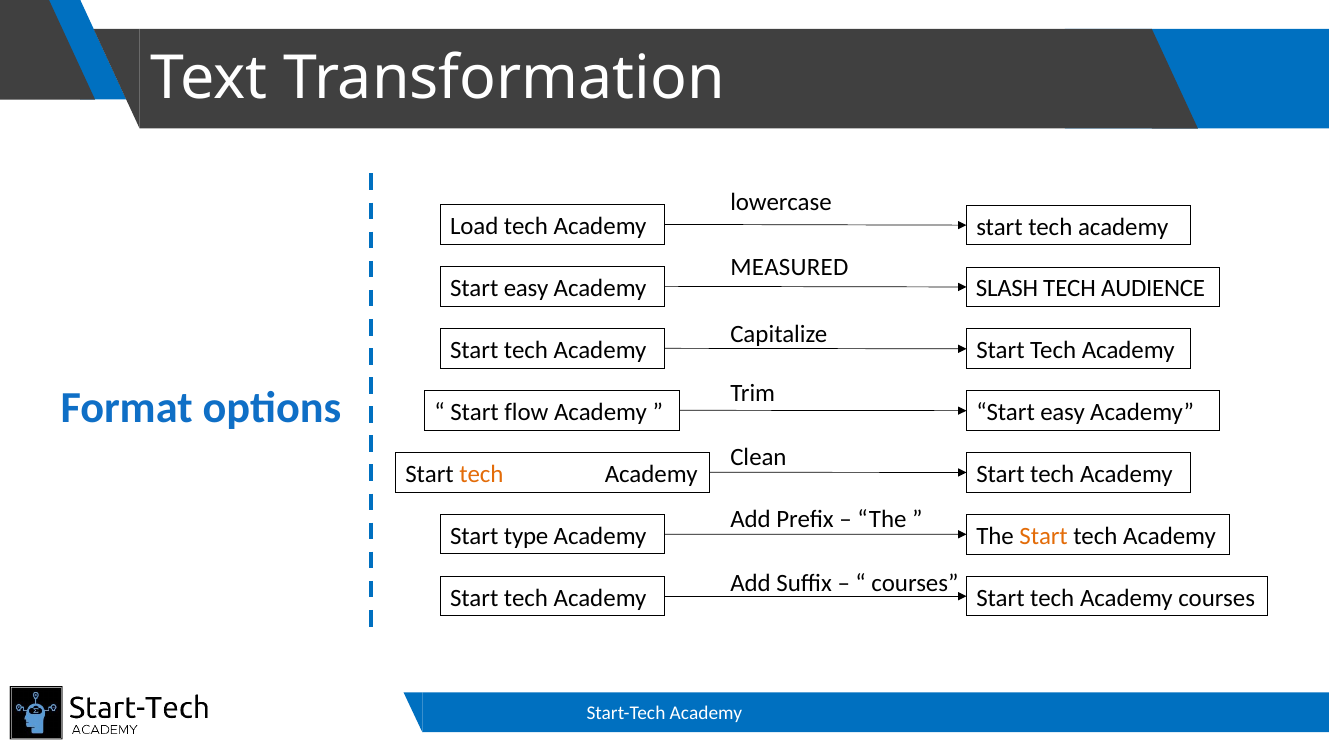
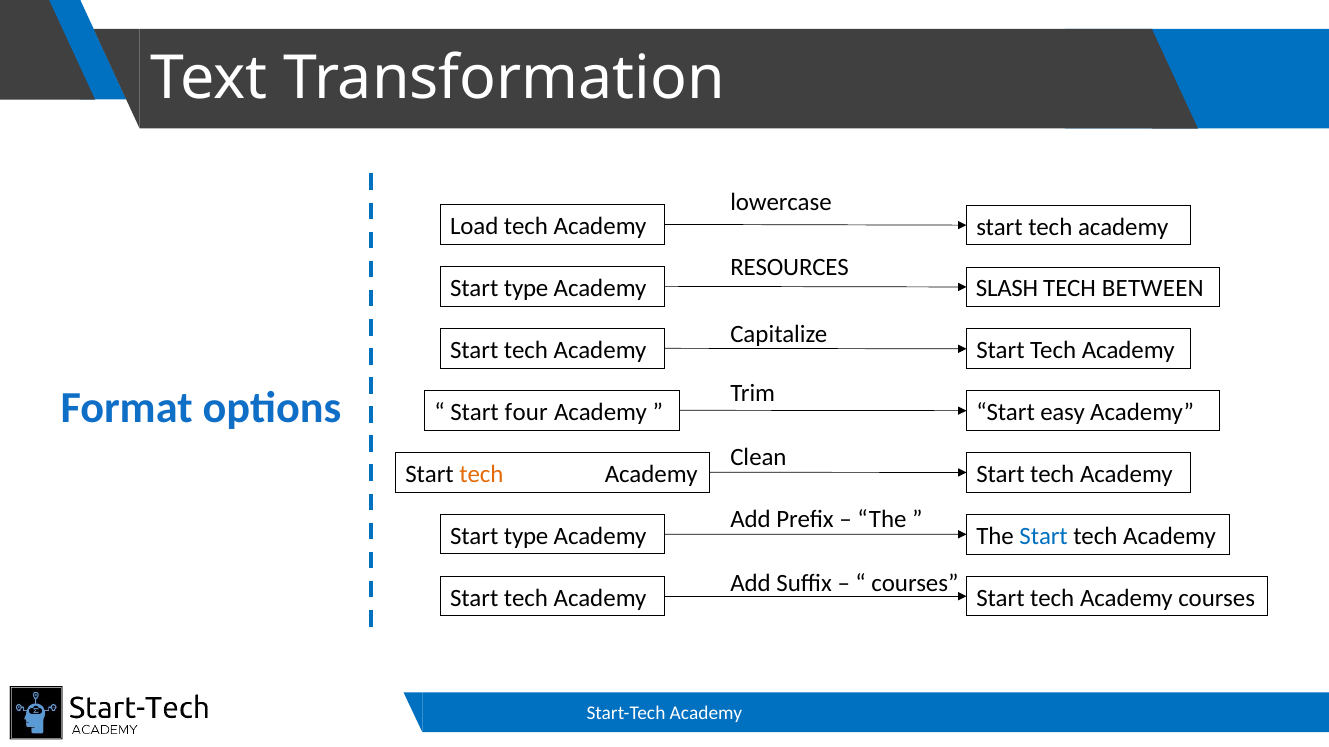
MEASURED: MEASURED -> RESOURCES
easy at (526, 288): easy -> type
AUDIENCE: AUDIENCE -> BETWEEN
flow: flow -> four
Start at (1044, 536) colour: orange -> blue
